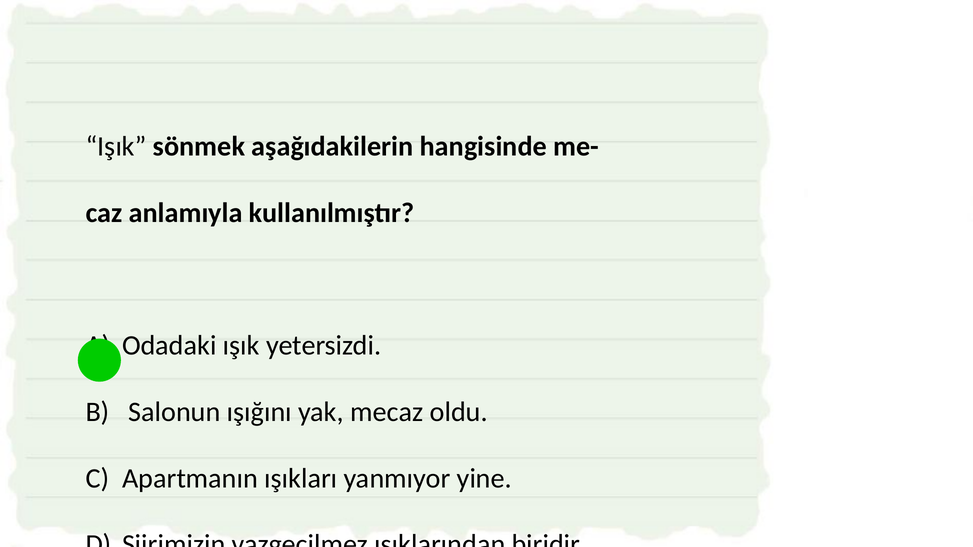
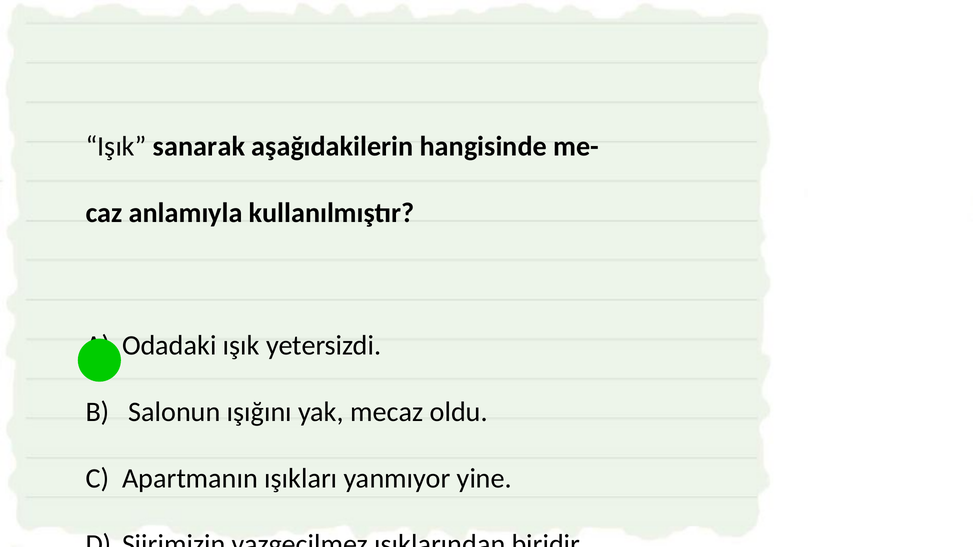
sönmek: sönmek -> sanarak
